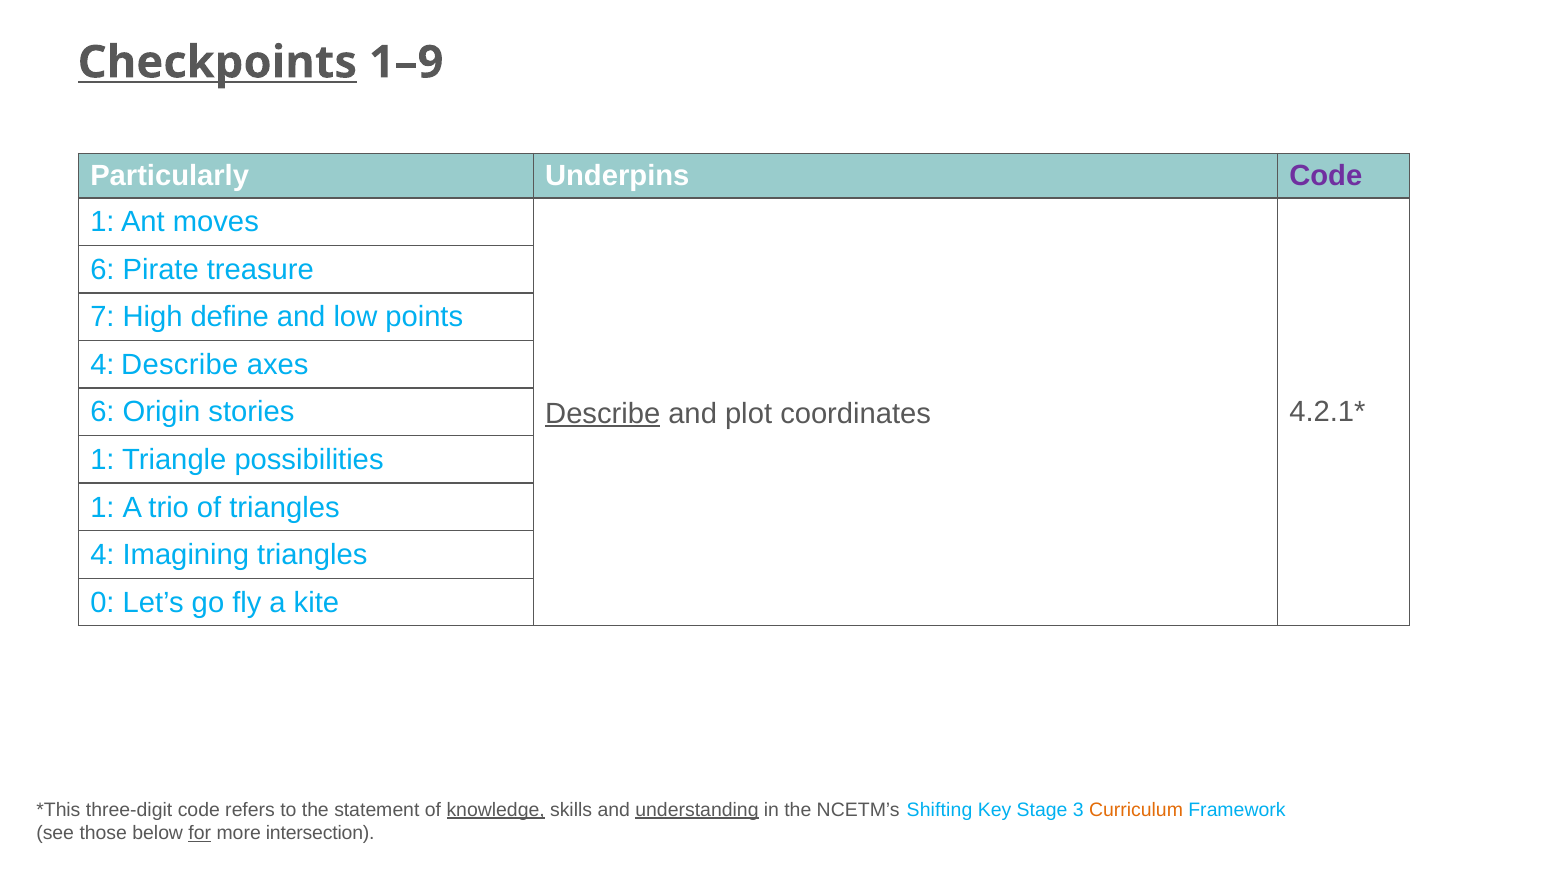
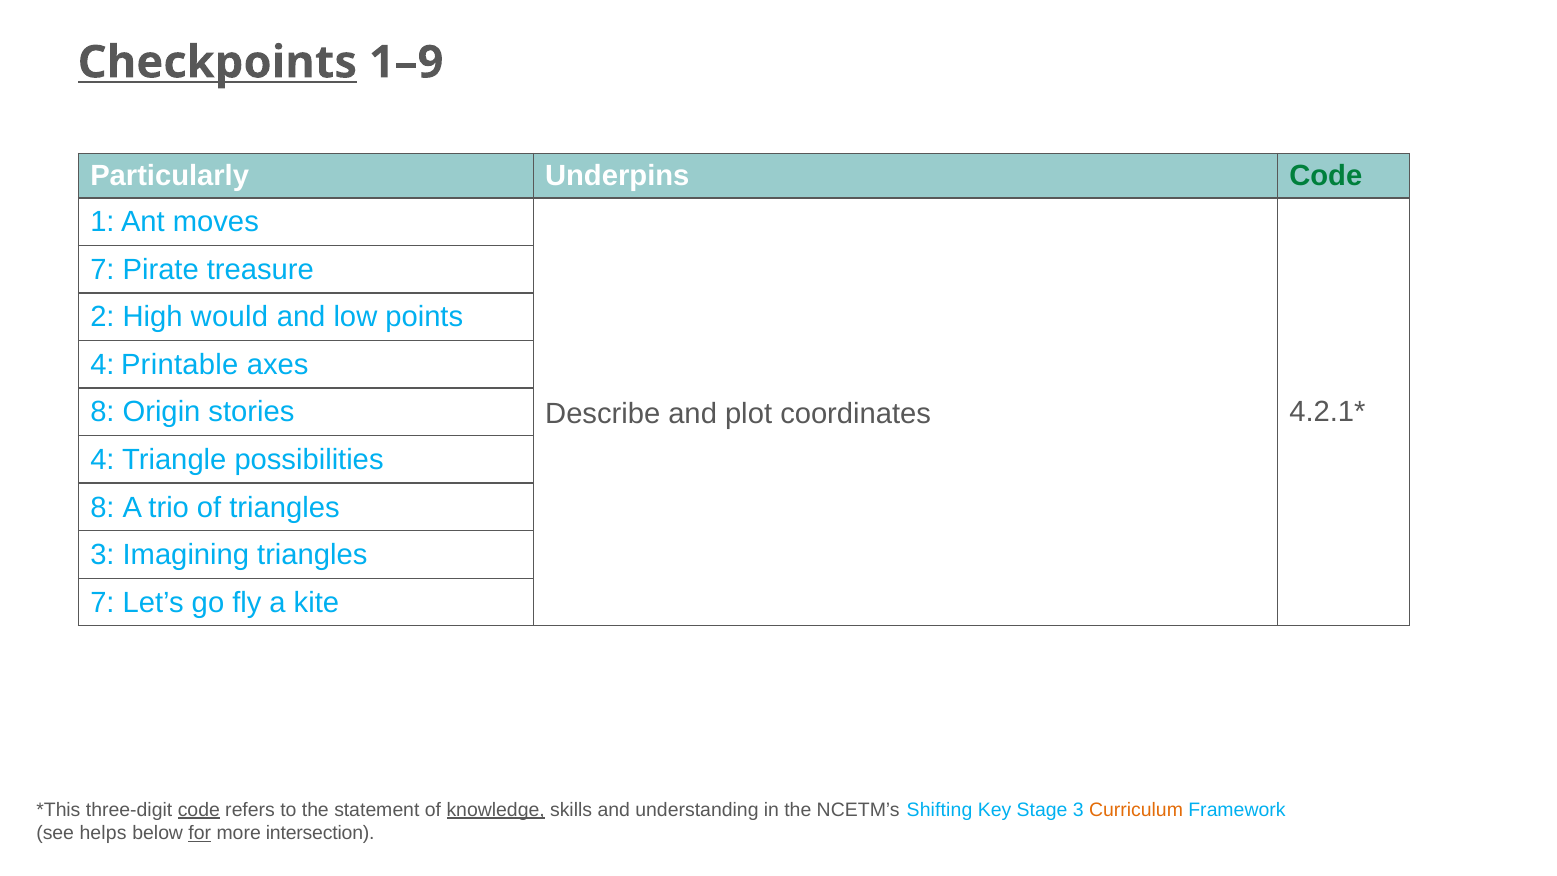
Code at (1326, 176) colour: purple -> green
6 at (102, 270): 6 -> 7
7: 7 -> 2
define: define -> would
4 Describe: Describe -> Printable
6 at (102, 412): 6 -> 8
Describe at (603, 413) underline: present -> none
1 at (102, 460): 1 -> 4
1 at (102, 507): 1 -> 8
4 at (102, 555): 4 -> 3
0 at (102, 602): 0 -> 7
code at (199, 809) underline: none -> present
understanding underline: present -> none
those: those -> helps
